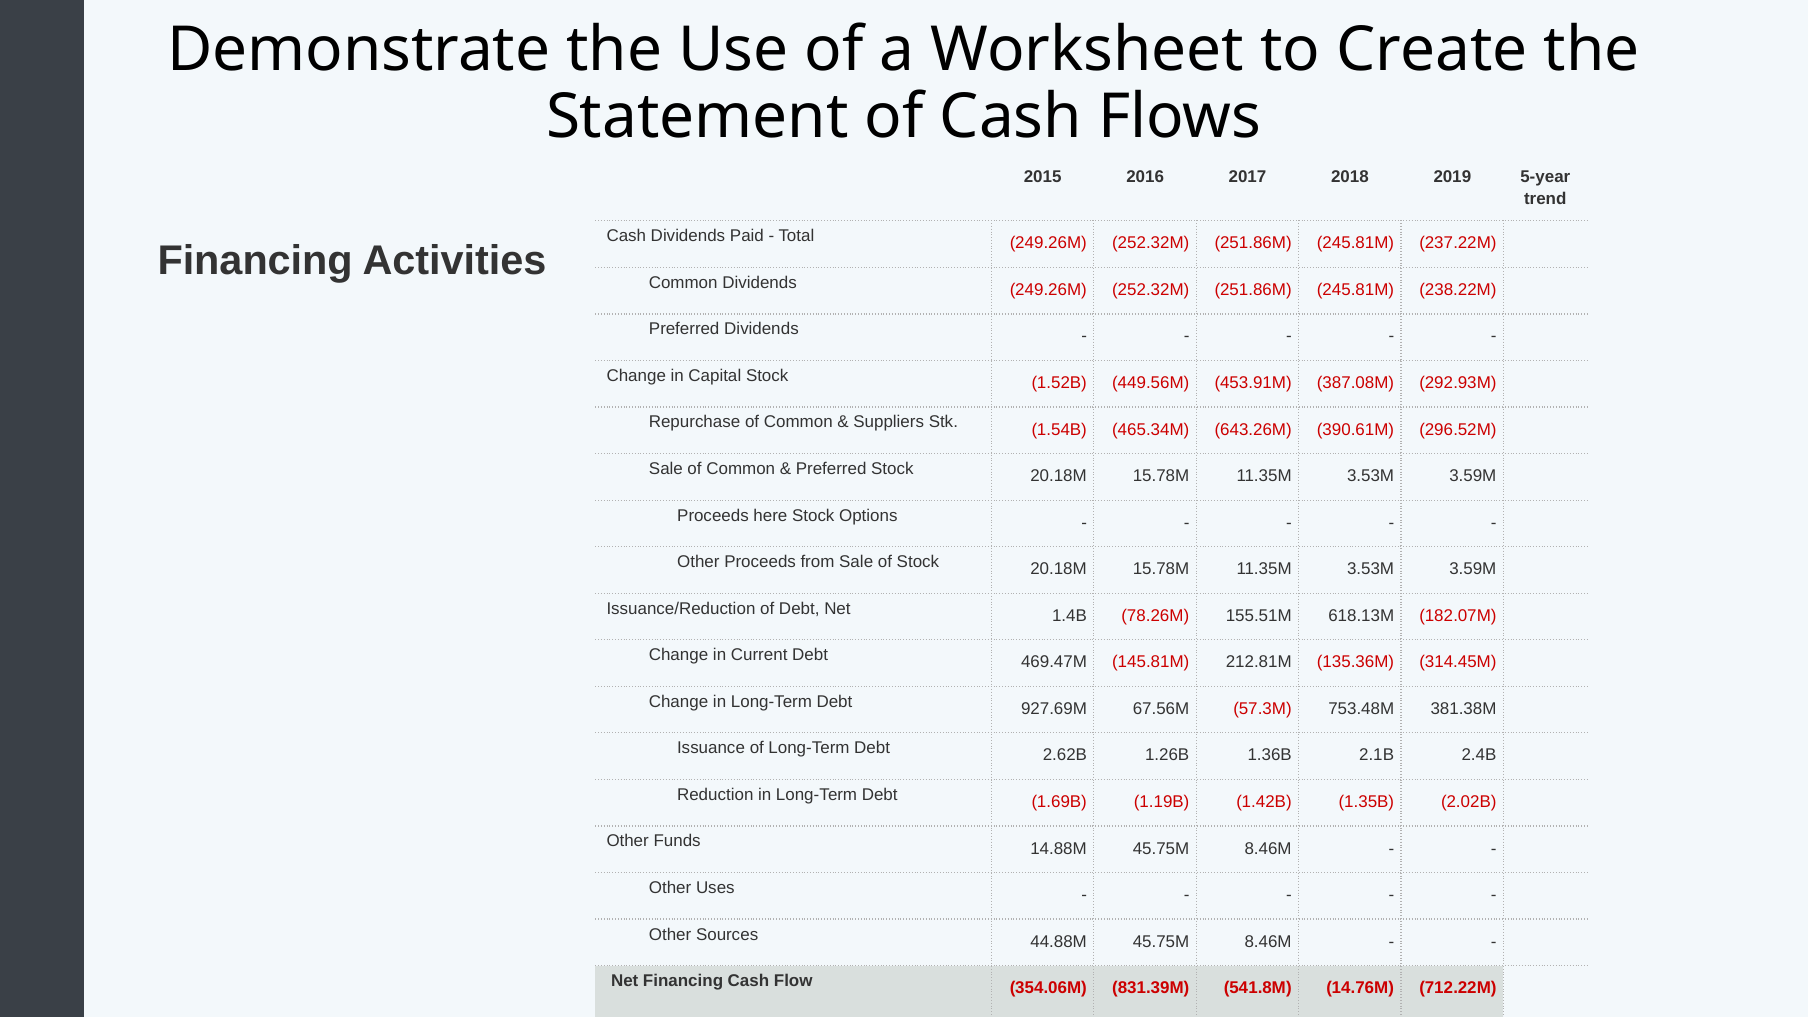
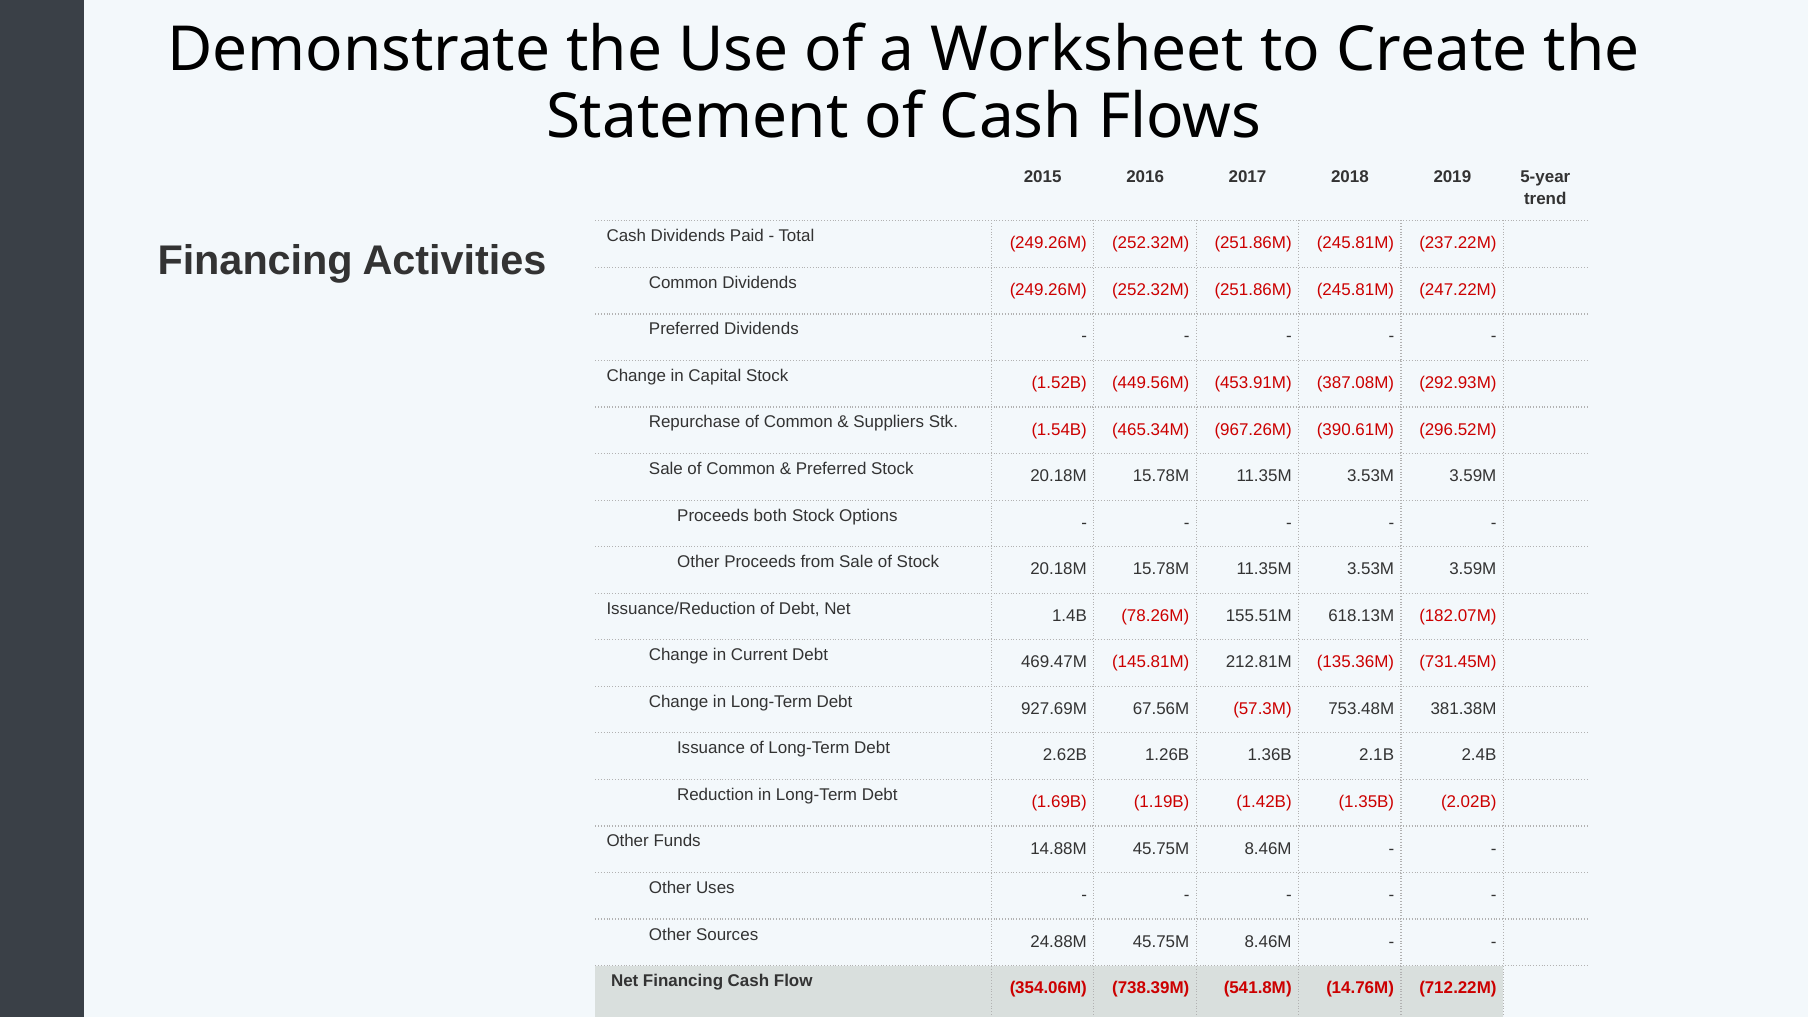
238.22M: 238.22M -> 247.22M
643.26M: 643.26M -> 967.26M
here: here -> both
314.45M: 314.45M -> 731.45M
44.88M: 44.88M -> 24.88M
831.39M: 831.39M -> 738.39M
